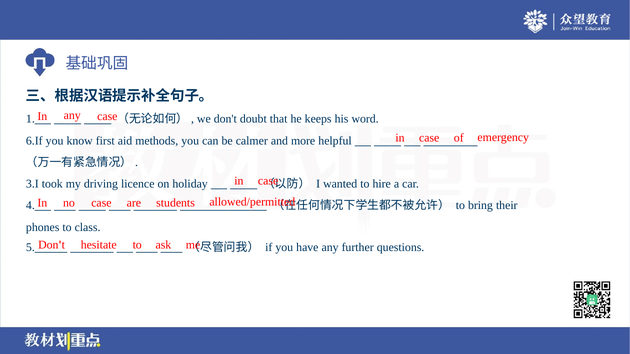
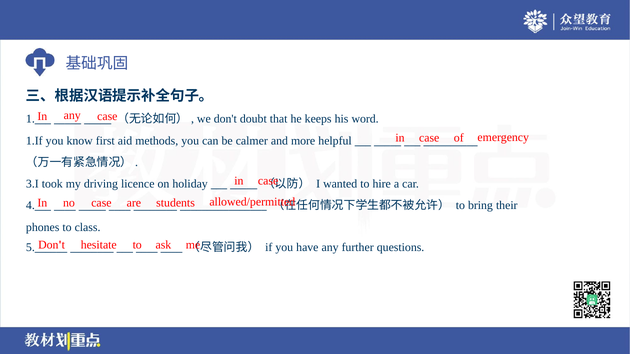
6.If: 6.If -> 1.If
